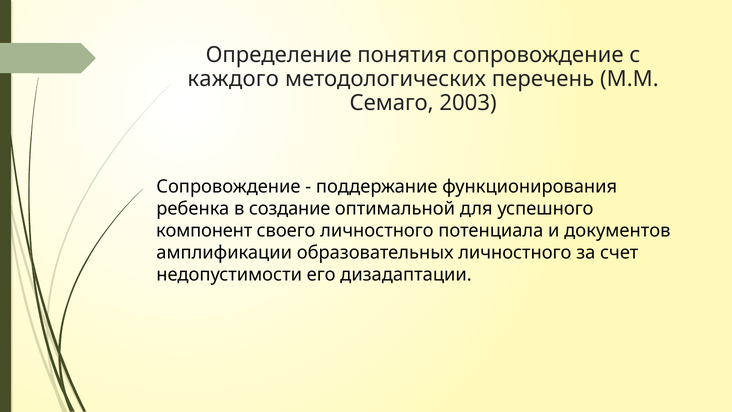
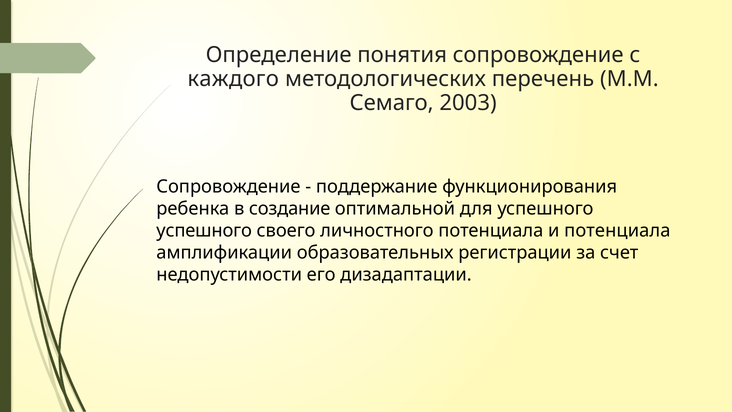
компонент at (204, 231): компонент -> успешного
и документов: документов -> потенциала
образовательных личностного: личностного -> регистрации
